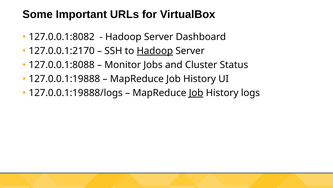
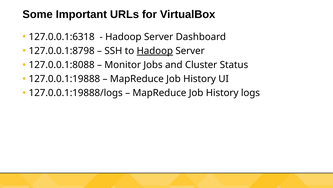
127.0.0.1:8082: 127.0.0.1:8082 -> 127.0.0.1:6318
127.0.0.1:2170: 127.0.0.1:2170 -> 127.0.0.1:8798
Job at (196, 93) underline: present -> none
